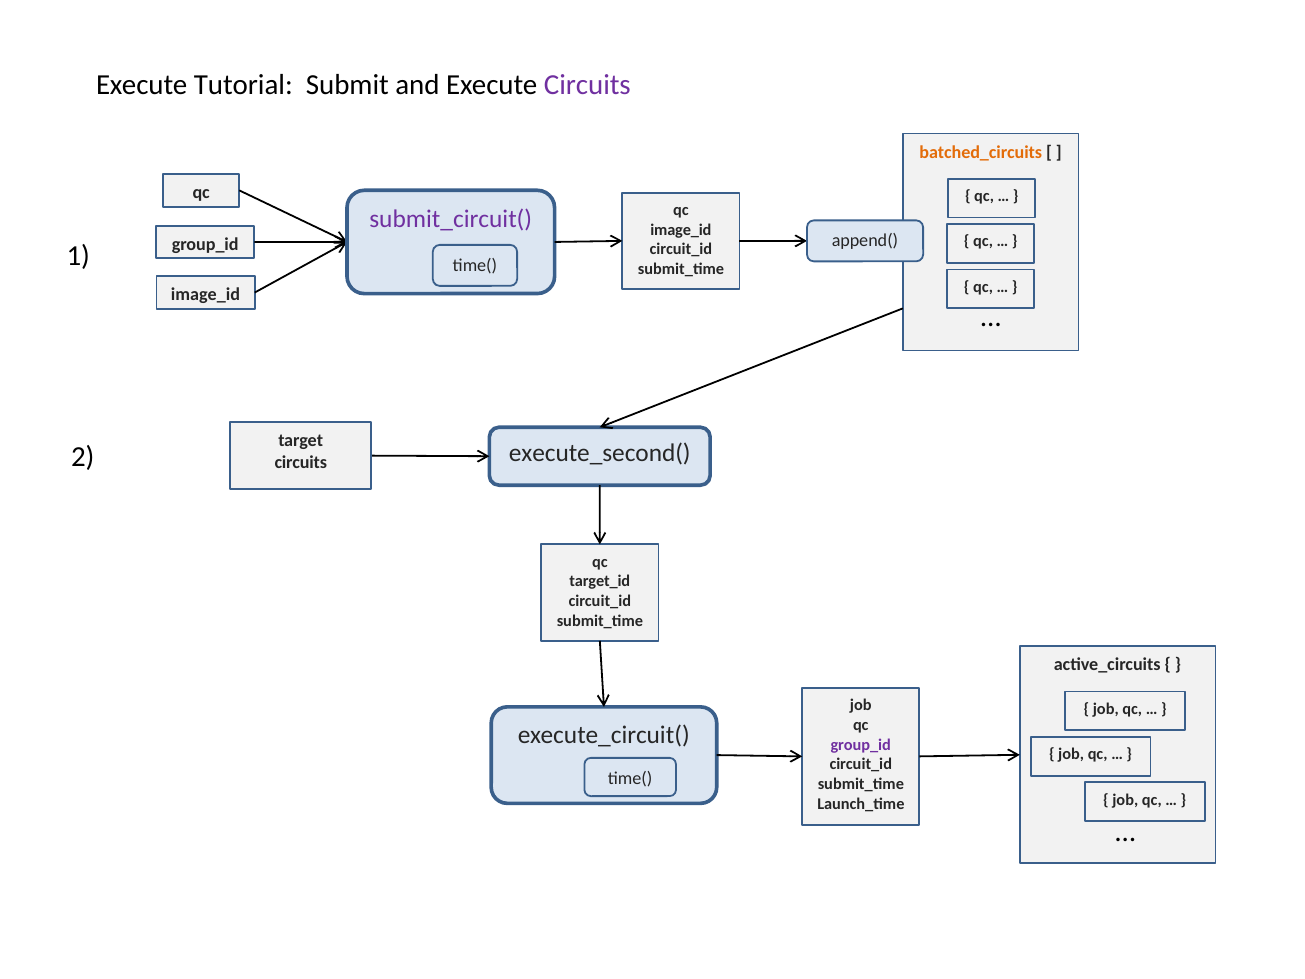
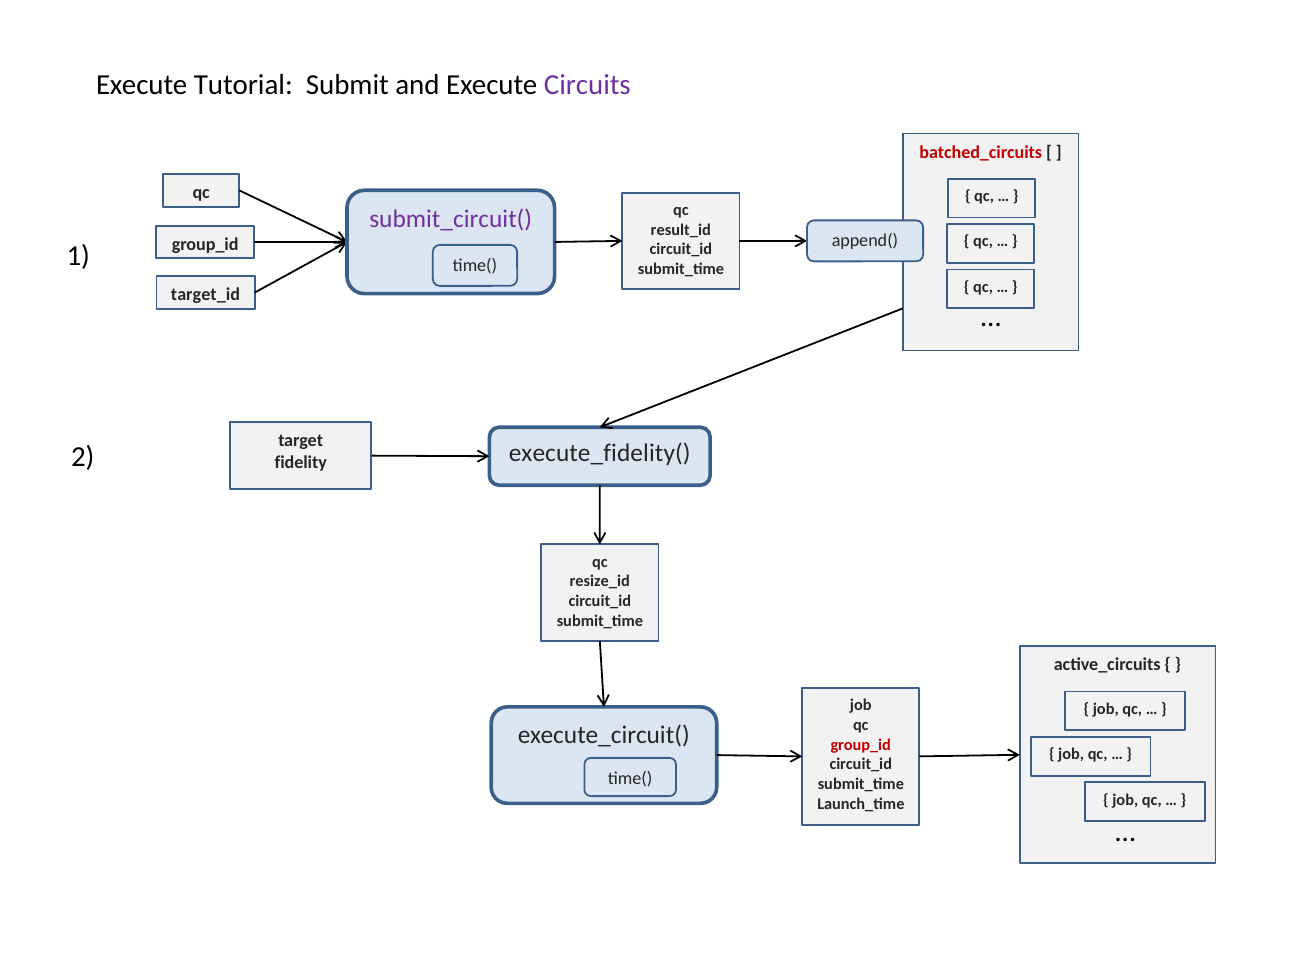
batched_circuits colour: orange -> red
image_id at (681, 230): image_id -> result_id
image_id at (206, 295): image_id -> target_id
execute_second(: execute_second( -> execute_fidelity(
circuits at (301, 462): circuits -> fidelity
target_id: target_id -> resize_id
group_id at (861, 745) colour: purple -> red
